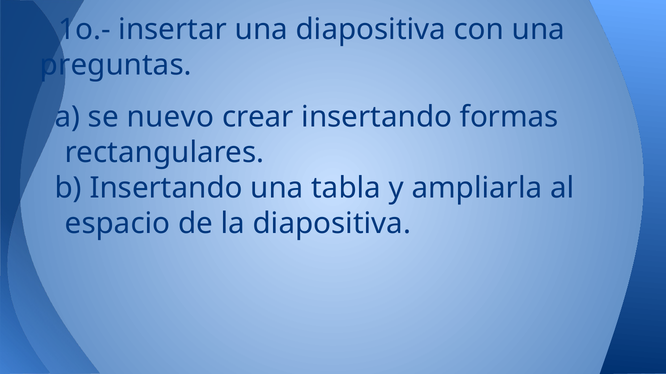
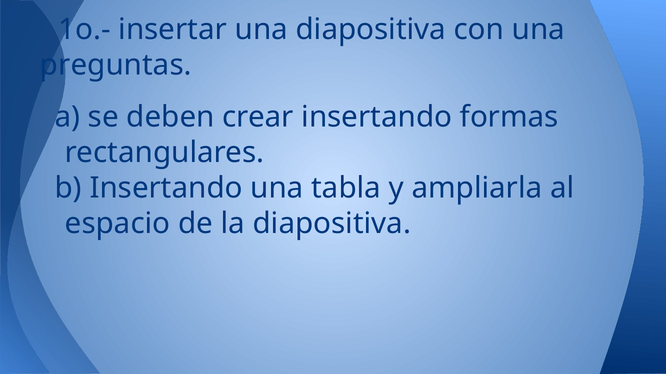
nuevo: nuevo -> deben
